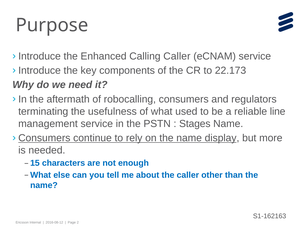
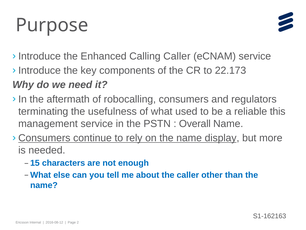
line: line -> this
Stages: Stages -> Overall
